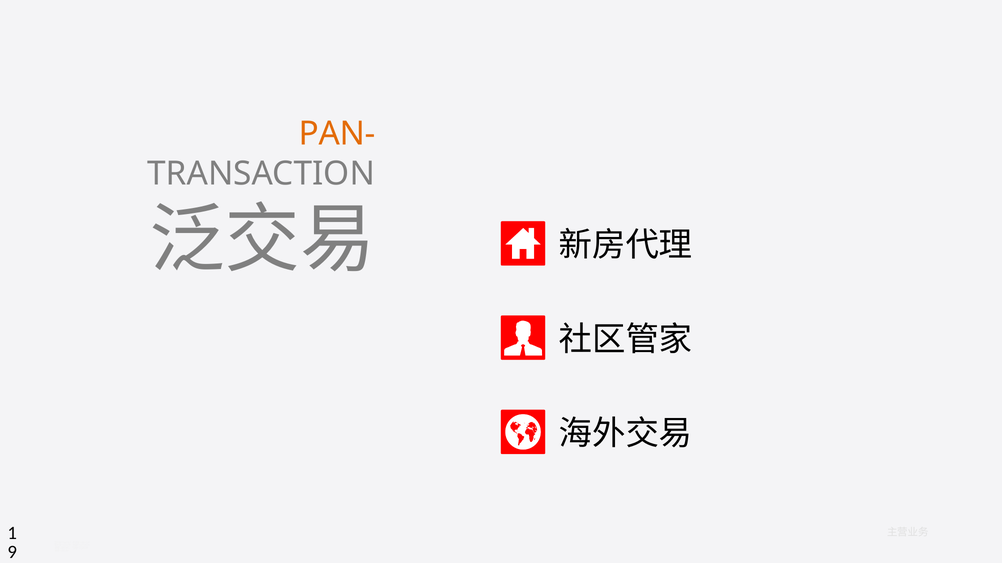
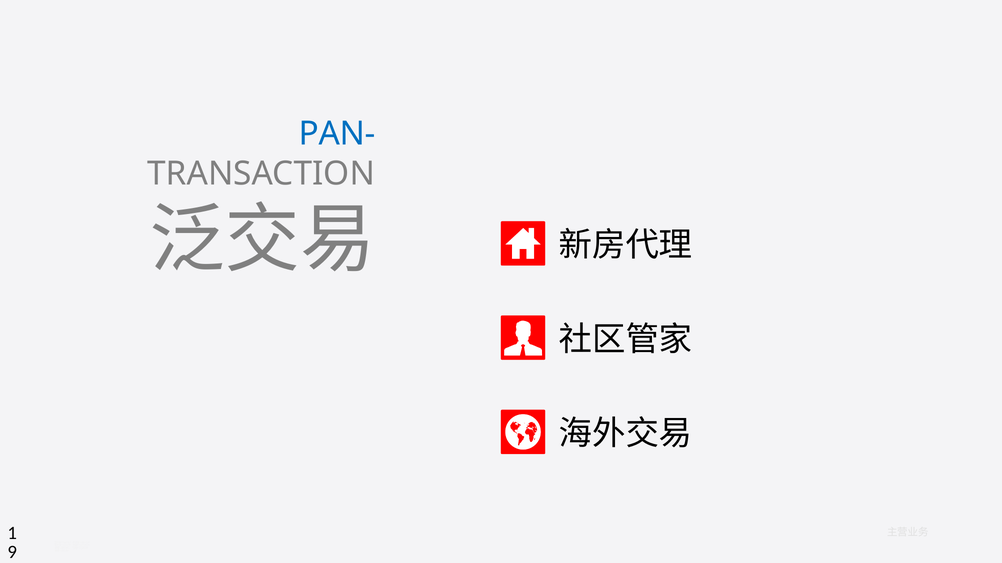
PAN- colour: orange -> blue
